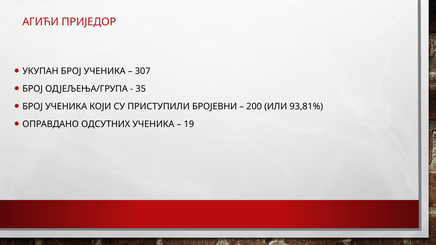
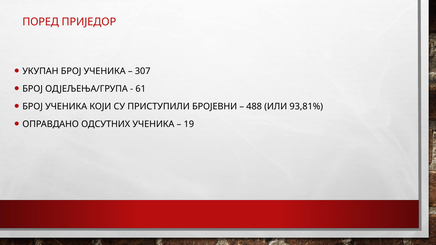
АГИЋИ: АГИЋИ -> ПОРЕД
35: 35 -> 61
200: 200 -> 488
